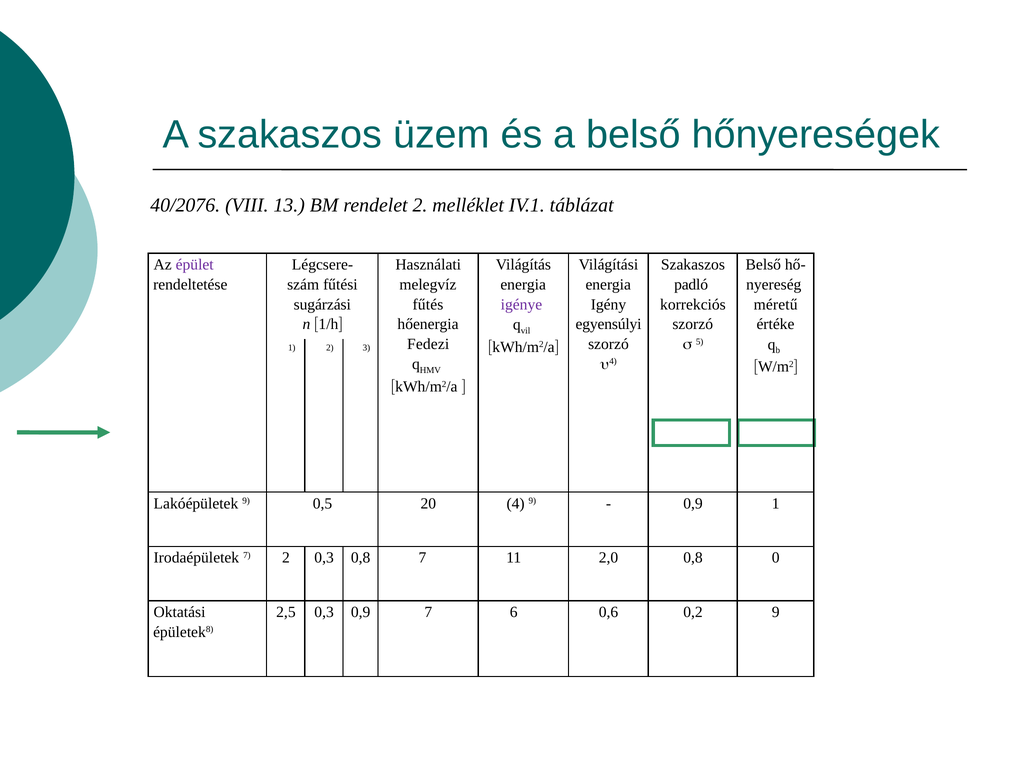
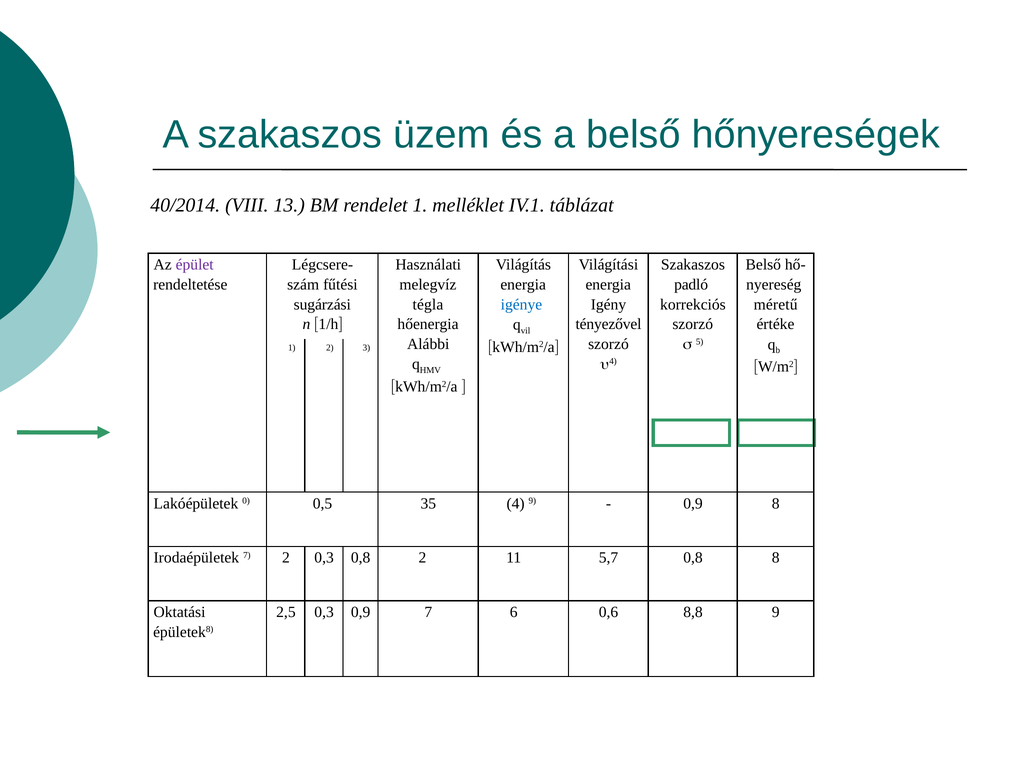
40/2076: 40/2076 -> 40/2014
rendelet 2: 2 -> 1
fűtés: fűtés -> tégla
igénye colour: purple -> blue
egyensúlyi: egyensúlyi -> tényezővel
Fedezi: Fedezi -> Alábbi
Lakóépületek 9: 9 -> 0
20: 20 -> 35
0,9 1: 1 -> 8
0,8 7: 7 -> 2
2,0: 2,0 -> 5,7
0,8 0: 0 -> 8
0,2: 0,2 -> 8,8
